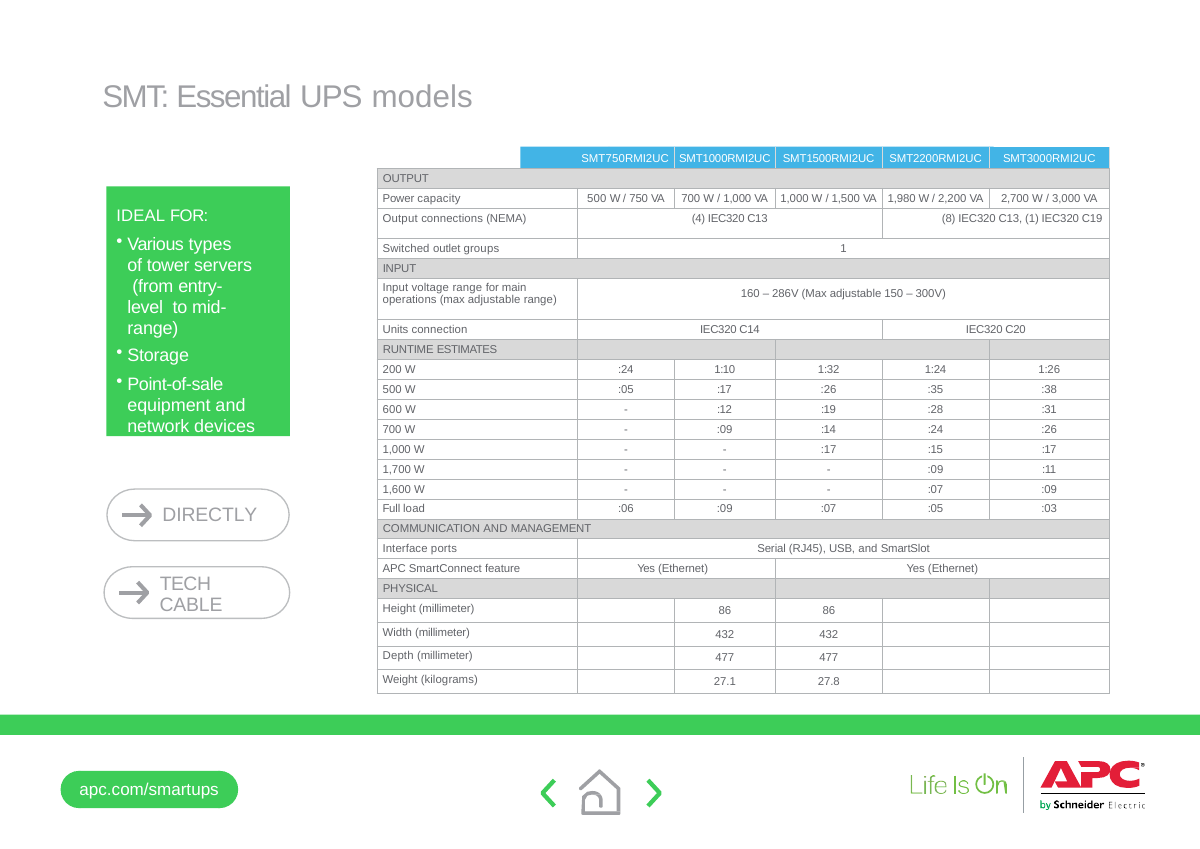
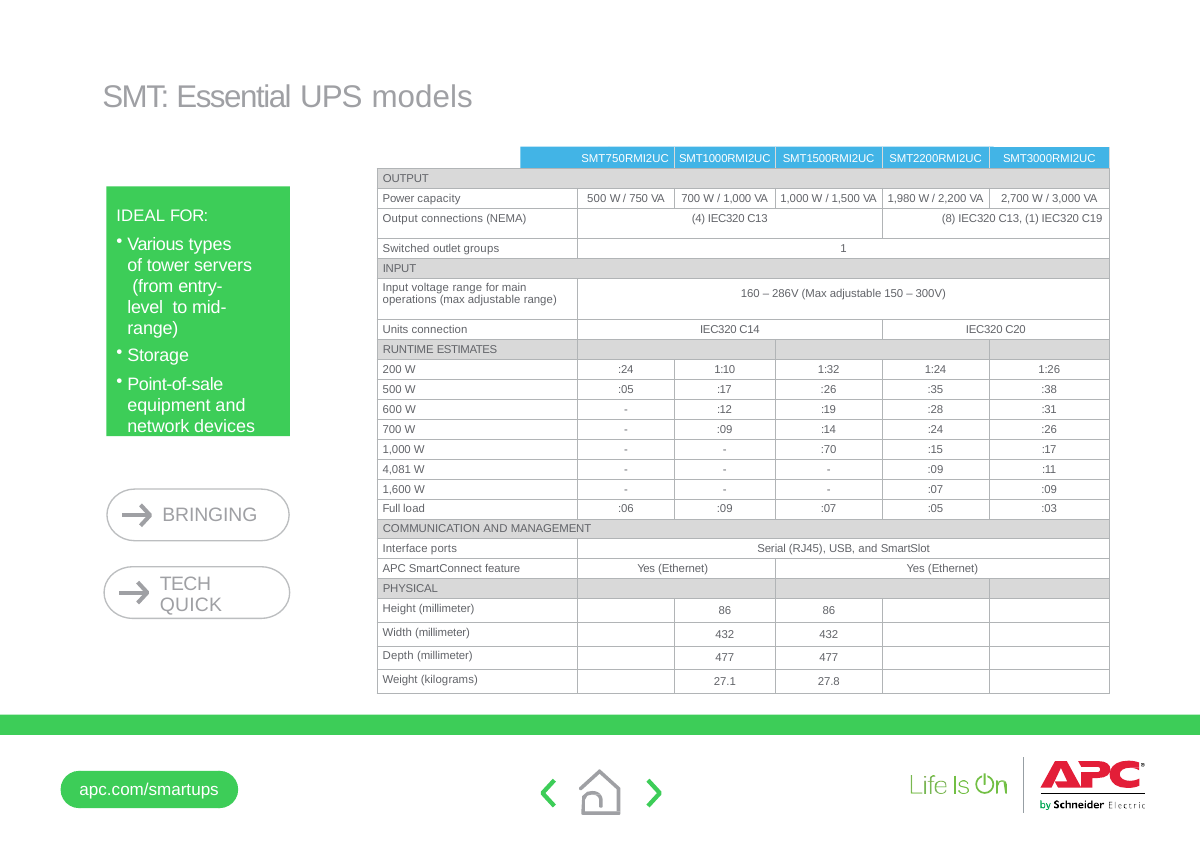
:17 at (829, 449): :17 -> :70
1,700: 1,700 -> 4,081
DIRECTLY: DIRECTLY -> BRINGING
CABLE: CABLE -> QUICK
